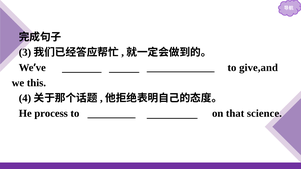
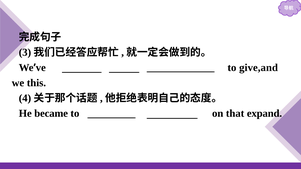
process: process -> became
science: science -> expand
